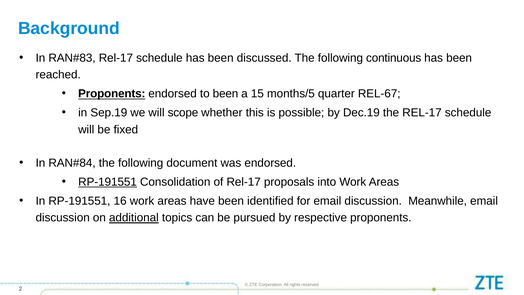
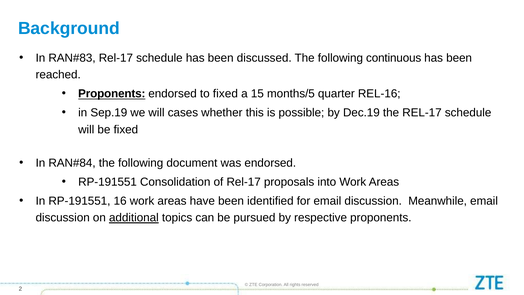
to been: been -> fixed
REL-67: REL-67 -> REL-16
scope: scope -> cases
RP-191551 at (108, 182) underline: present -> none
